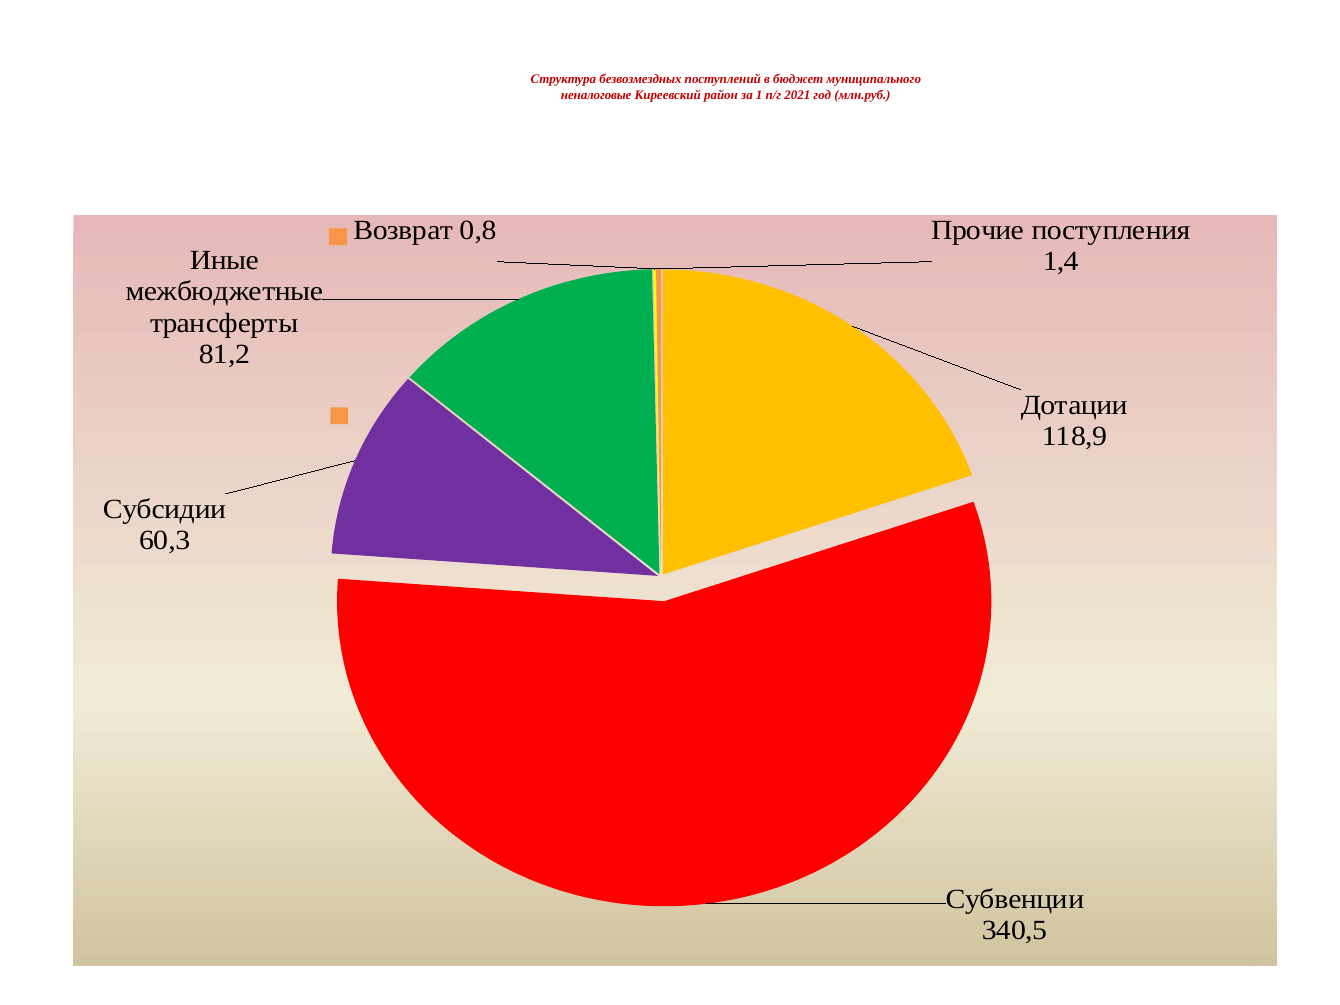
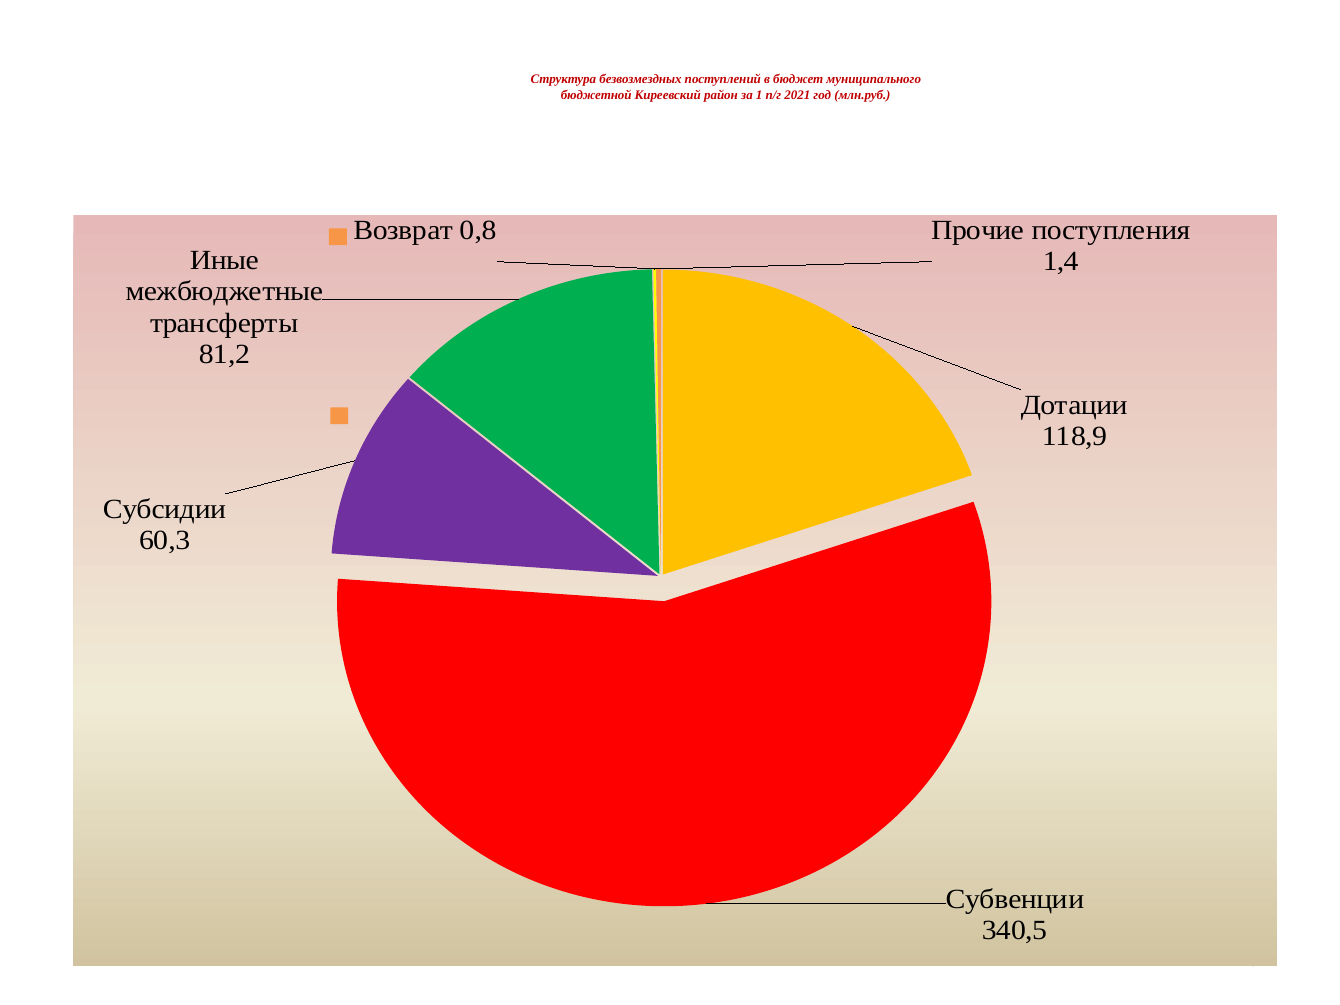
неналоговые: неналоговые -> бюджетной
